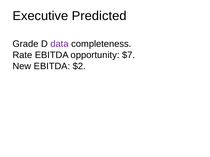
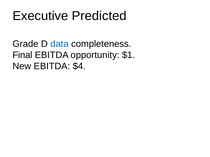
data colour: purple -> blue
Rate: Rate -> Final
$7: $7 -> $1
$2: $2 -> $4
